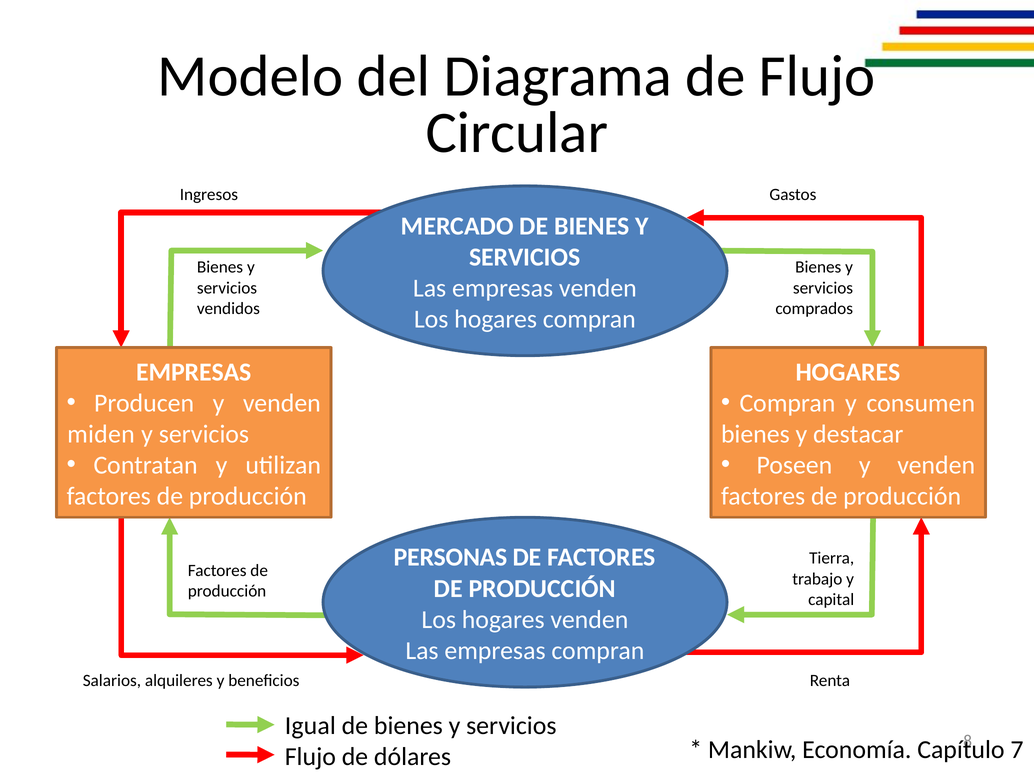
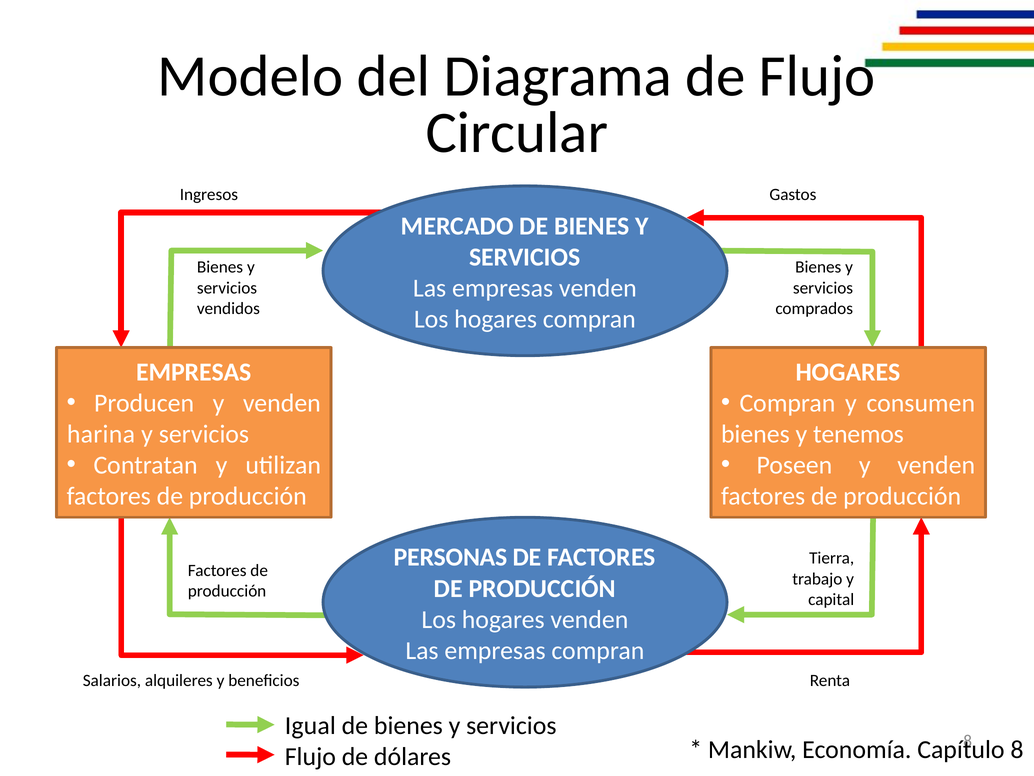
miden: miden -> harina
destacar: destacar -> tenemos
7 at (1017, 749): 7 -> 8
